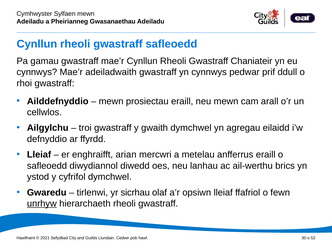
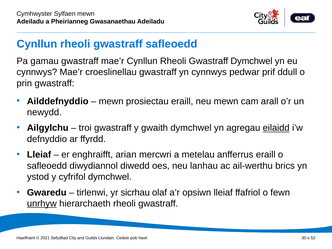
Gwastraff Chaniateir: Chaniateir -> Dymchwel
adeiladwaith: adeiladwaith -> croeslinellau
rhoi: rhoi -> prin
cellwlos: cellwlos -> newydd
eilaidd underline: none -> present
